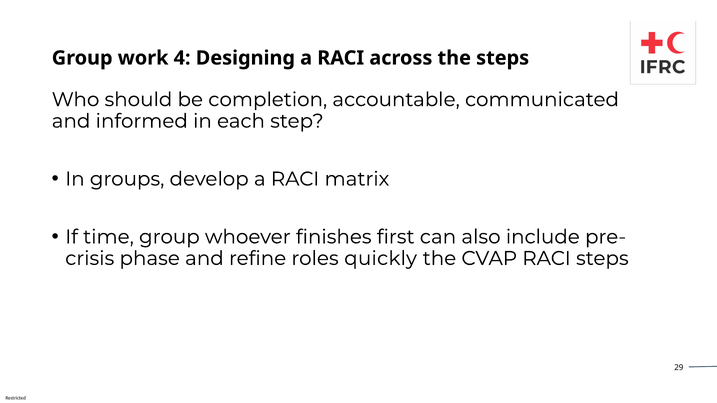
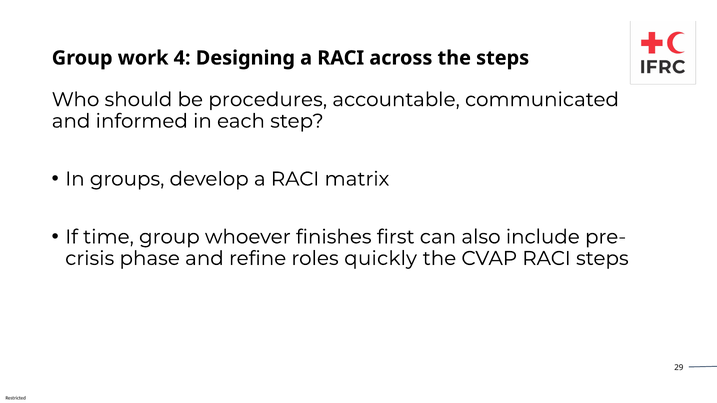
completion: completion -> procedures
